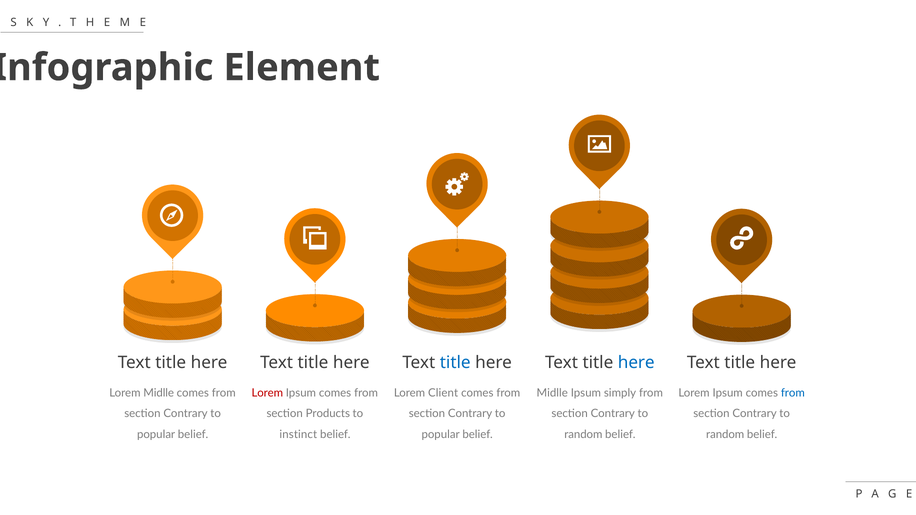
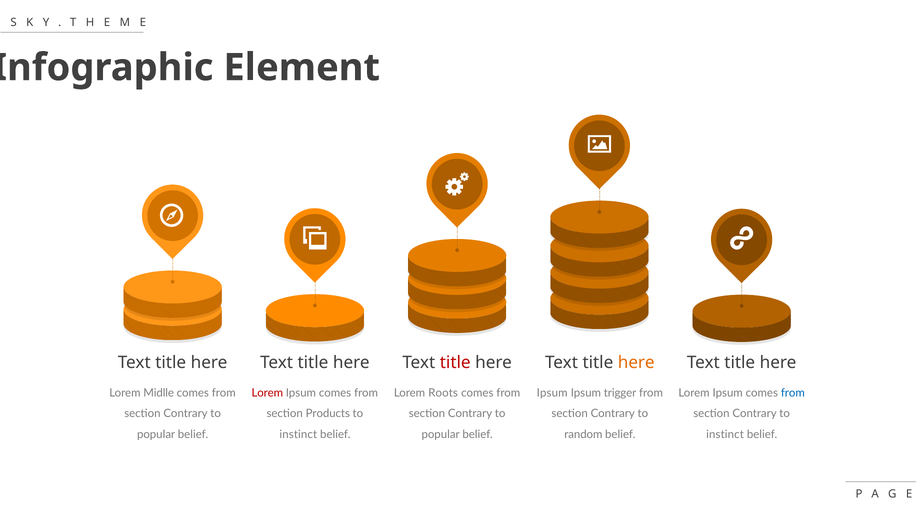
title at (455, 363) colour: blue -> red
here at (636, 363) colour: blue -> orange
Client: Client -> Roots
Midlle at (552, 393): Midlle -> Ipsum
simply: simply -> trigger
random at (725, 435): random -> instinct
